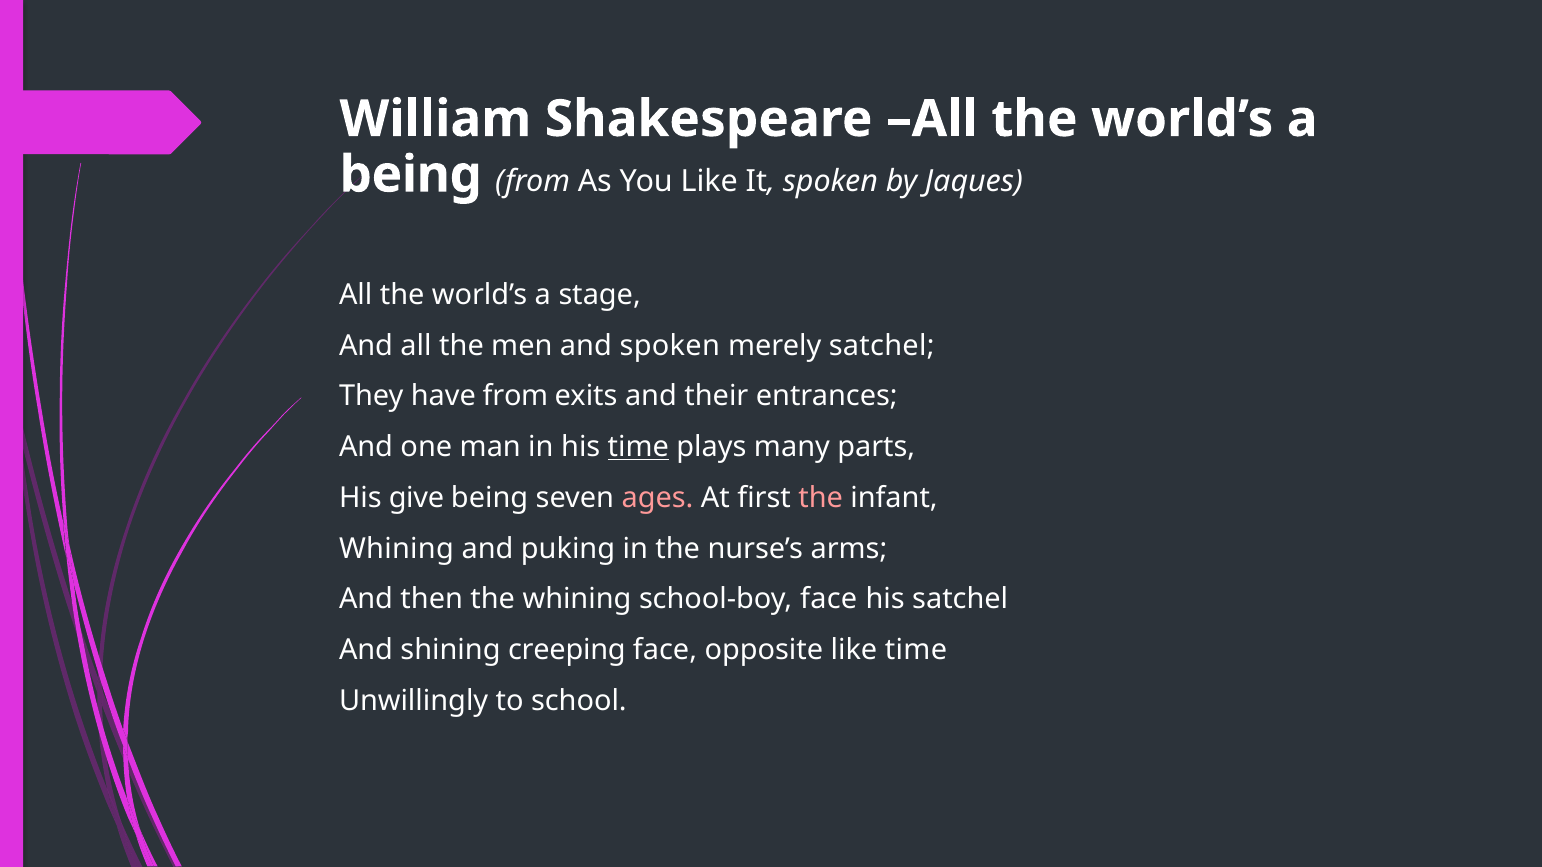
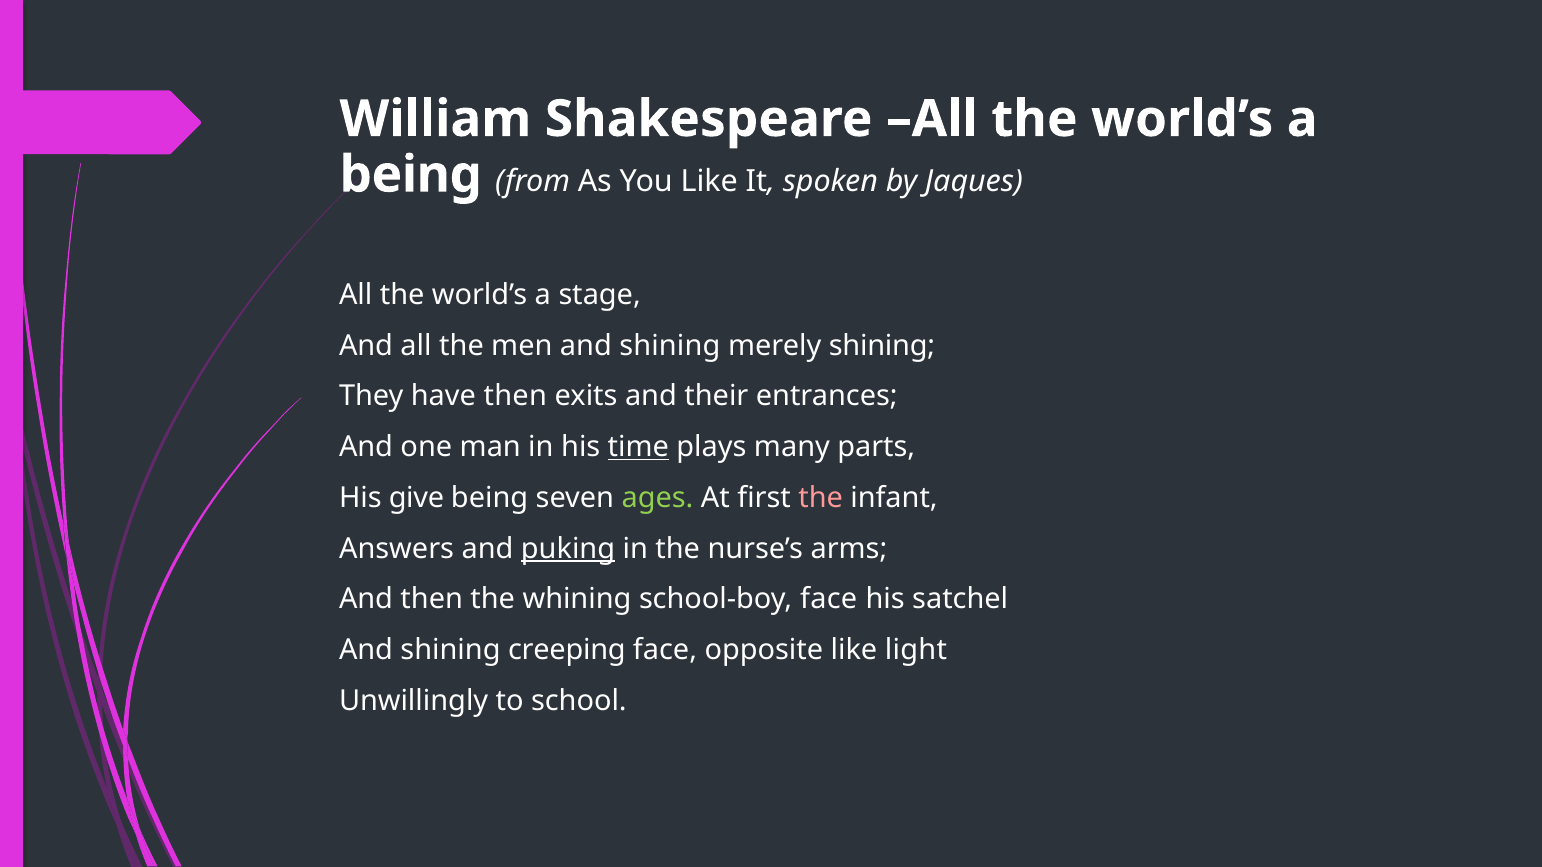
men and spoken: spoken -> shining
merely satchel: satchel -> shining
have from: from -> then
ages colour: pink -> light green
Whining at (396, 549): Whining -> Answers
puking underline: none -> present
like time: time -> light
